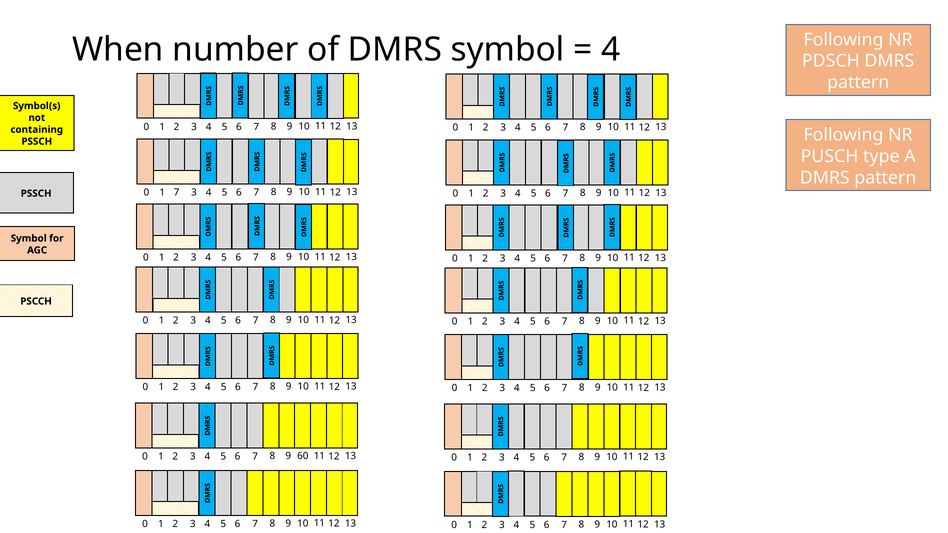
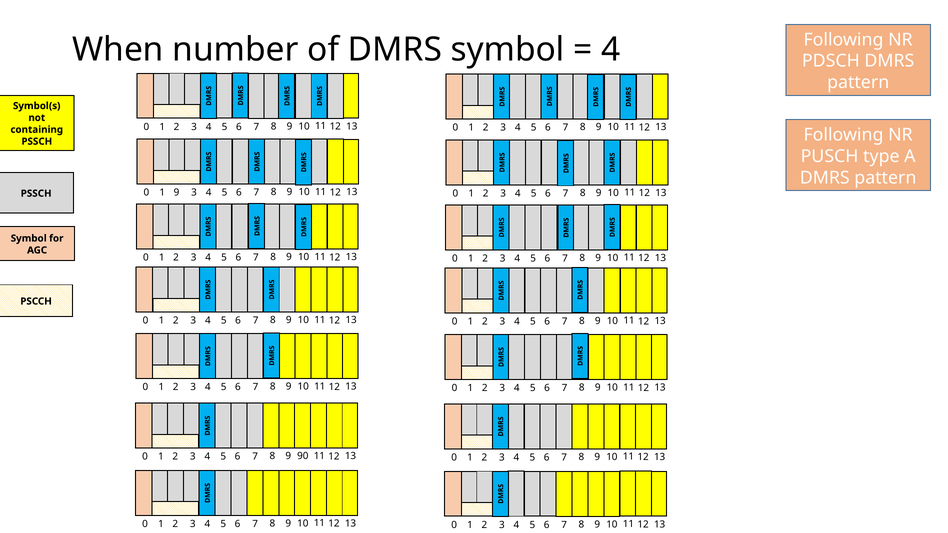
1 7: 7 -> 9
60: 60 -> 90
